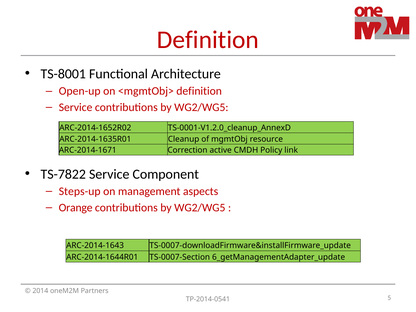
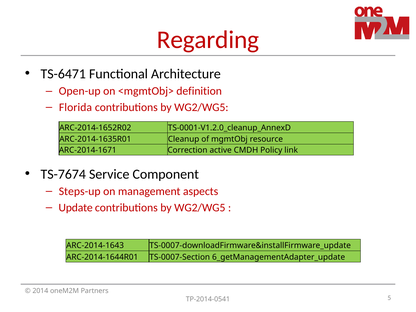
Definition at (208, 40): Definition -> Regarding
TS-8001: TS-8001 -> TS-6471
Service at (76, 107): Service -> Florida
TS-7822: TS-7822 -> TS-7674
Orange: Orange -> Update
